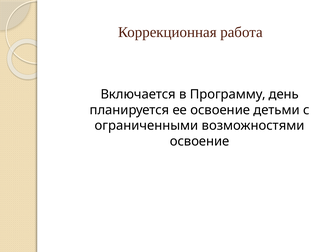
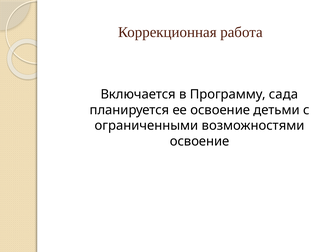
день: день -> сада
